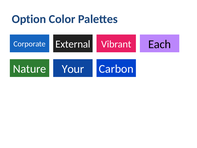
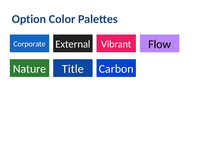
Each: Each -> Flow
Your: Your -> Title
